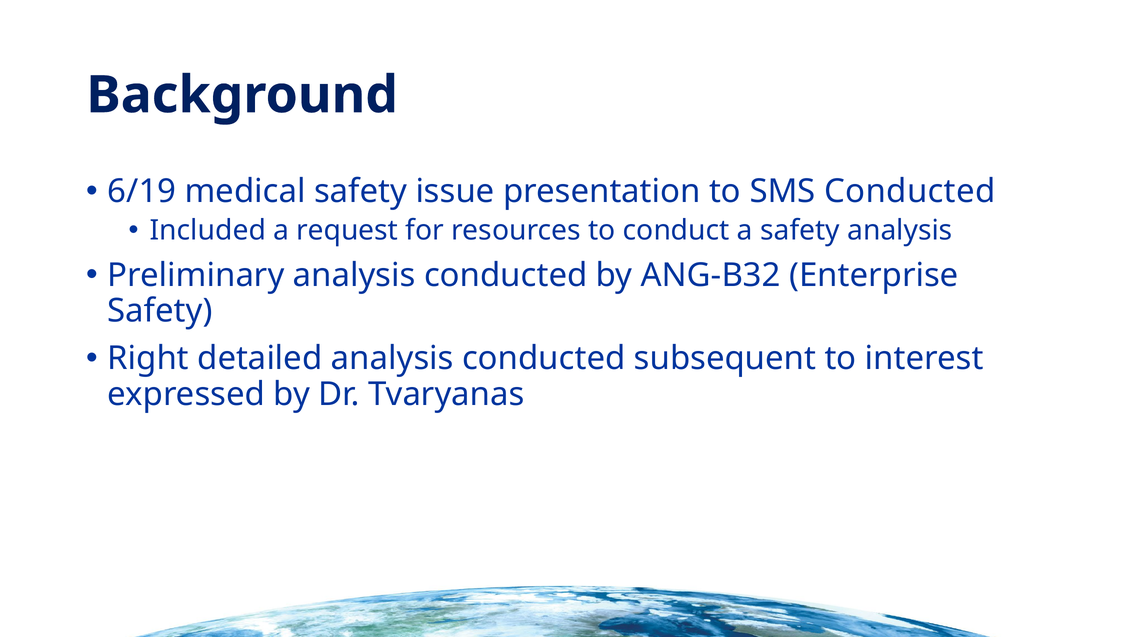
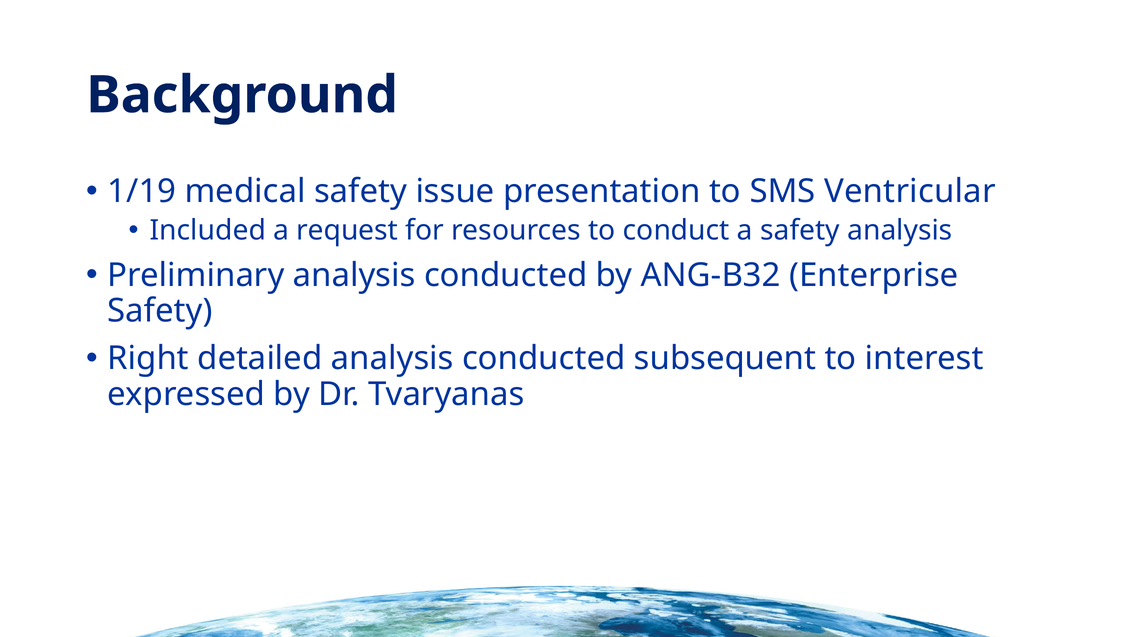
6/19: 6/19 -> 1/19
SMS Conducted: Conducted -> Ventricular
